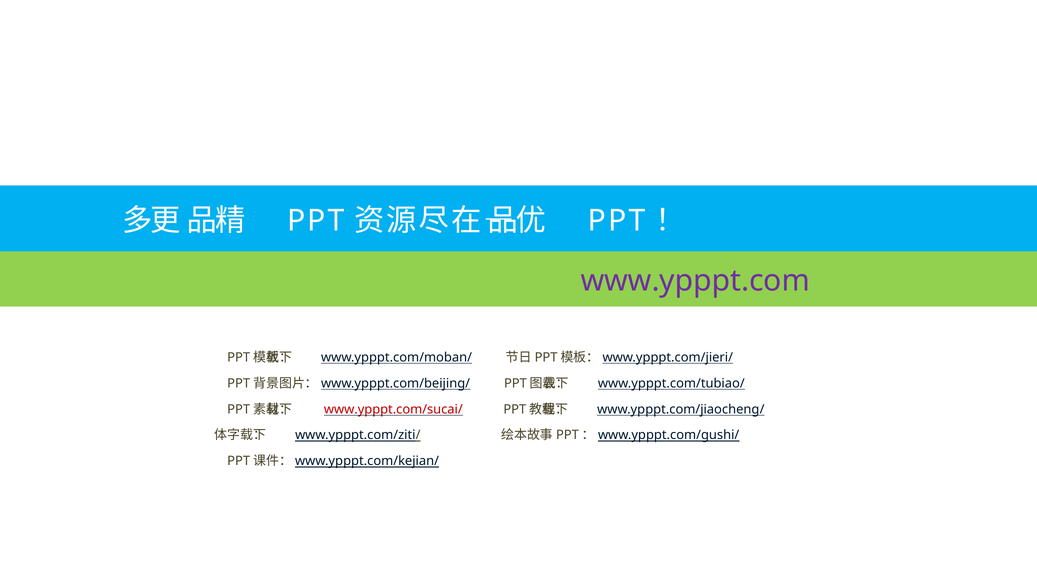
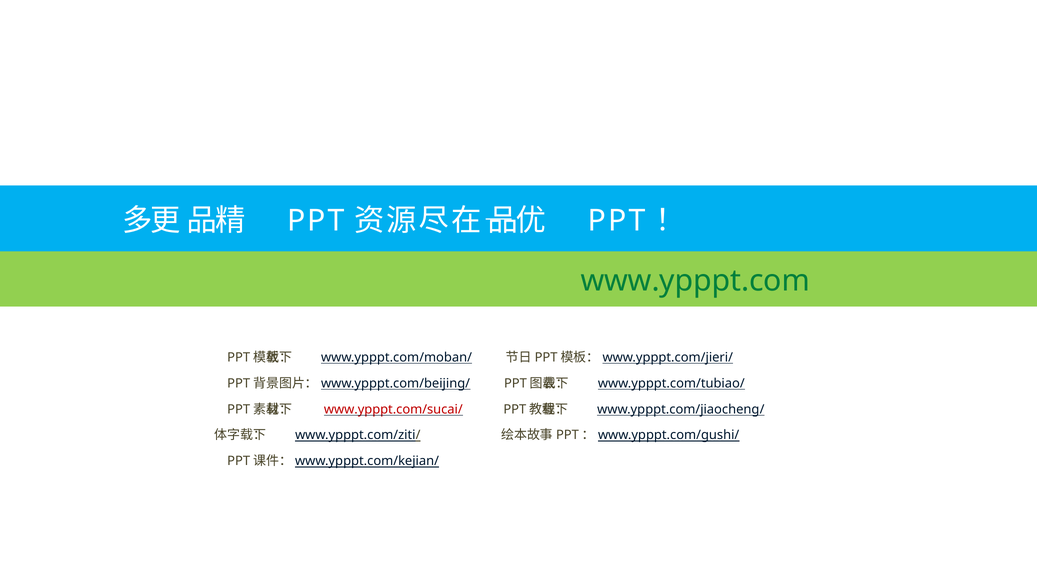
www.ypppt.com colour: purple -> green
